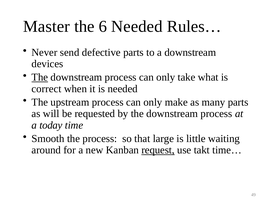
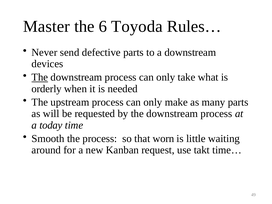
6 Needed: Needed -> Toyoda
correct: correct -> orderly
large: large -> worn
request underline: present -> none
